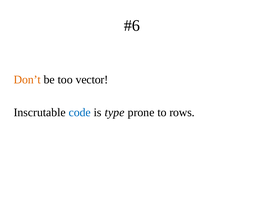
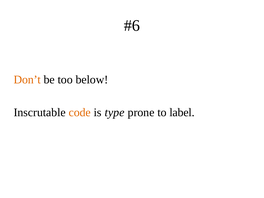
vector: vector -> below
code colour: blue -> orange
rows: rows -> label
